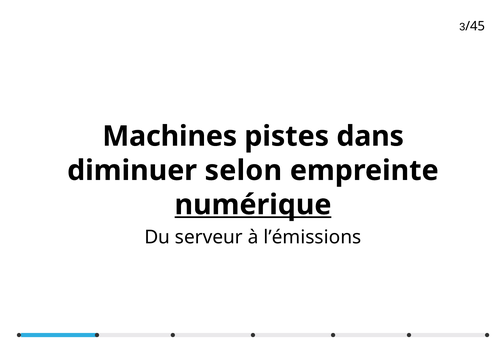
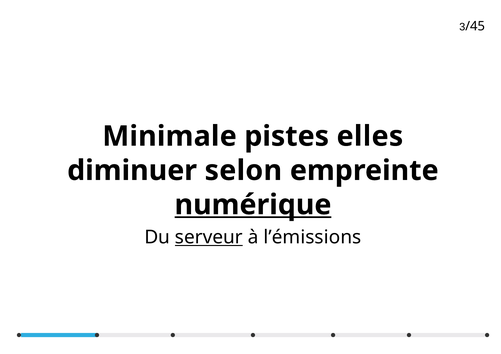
Machines: Machines -> Minimale
dans: dans -> elles
serveur underline: none -> present
